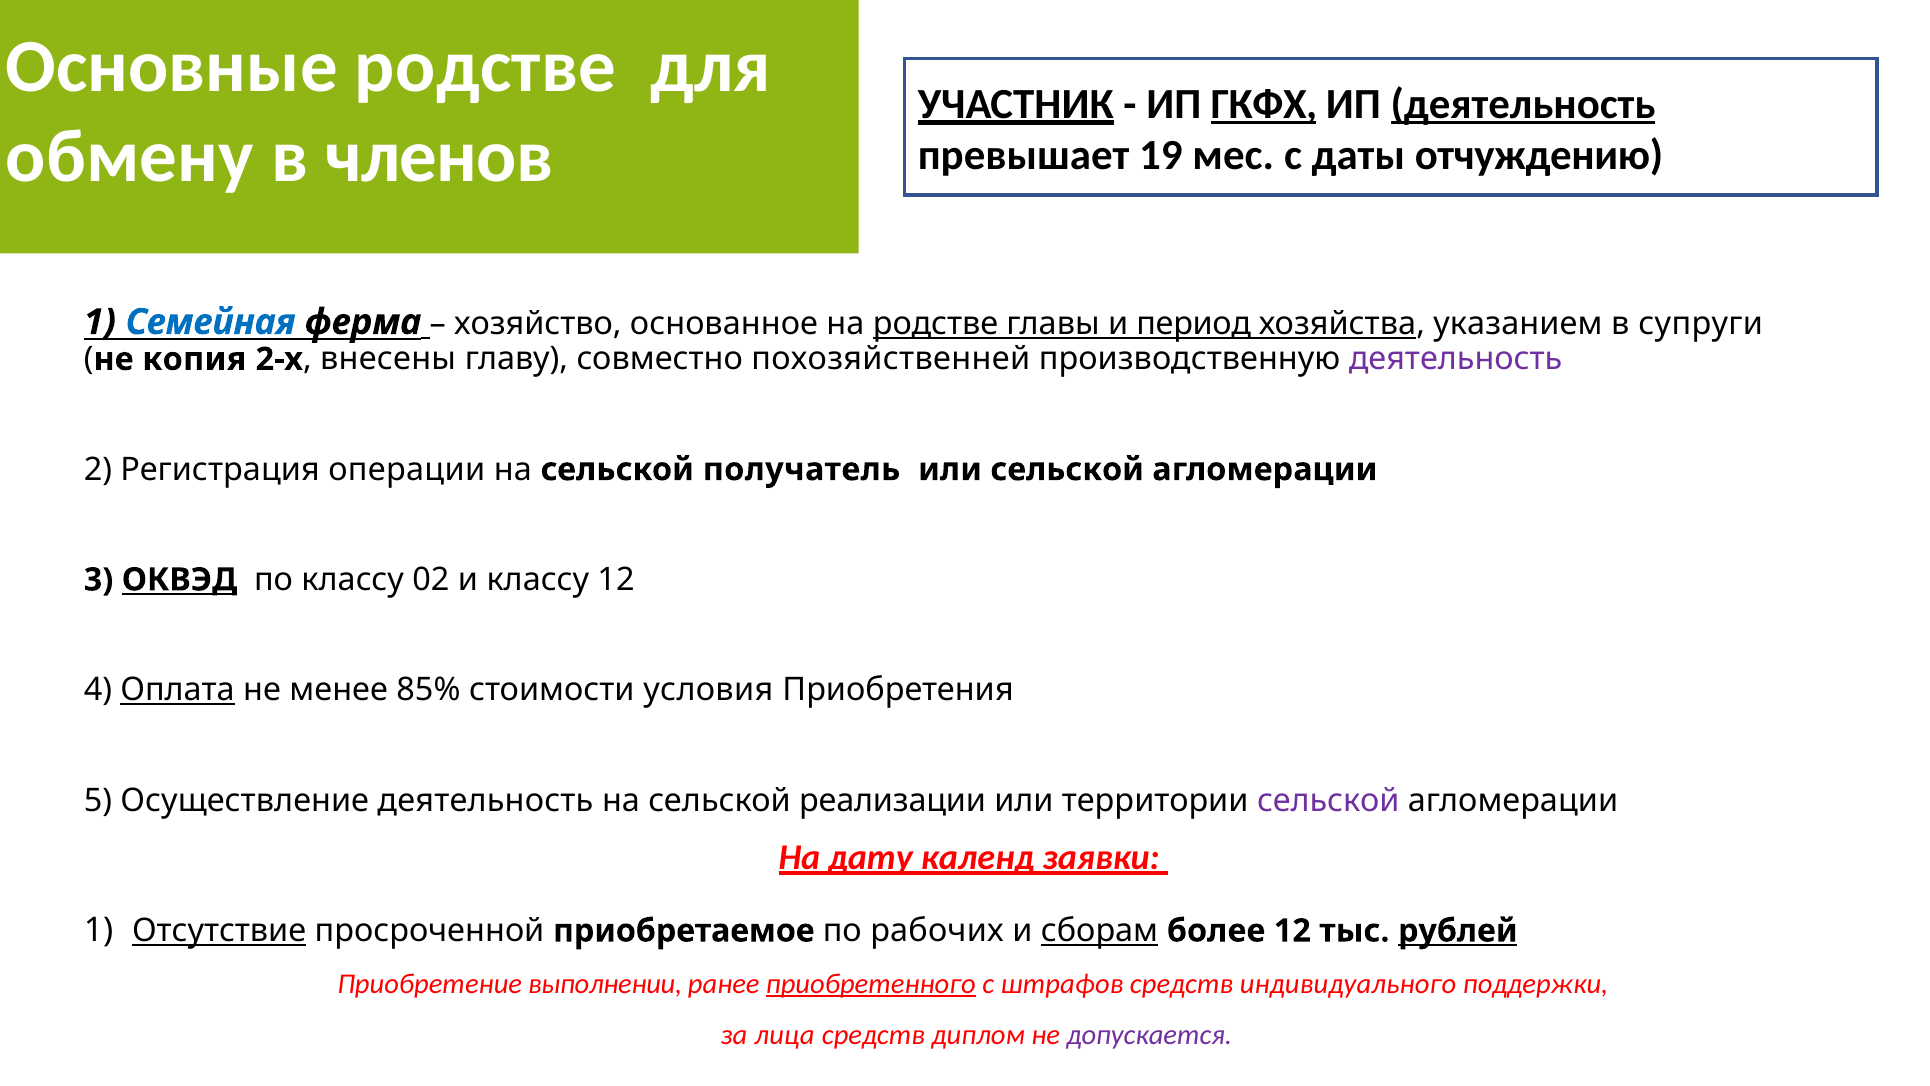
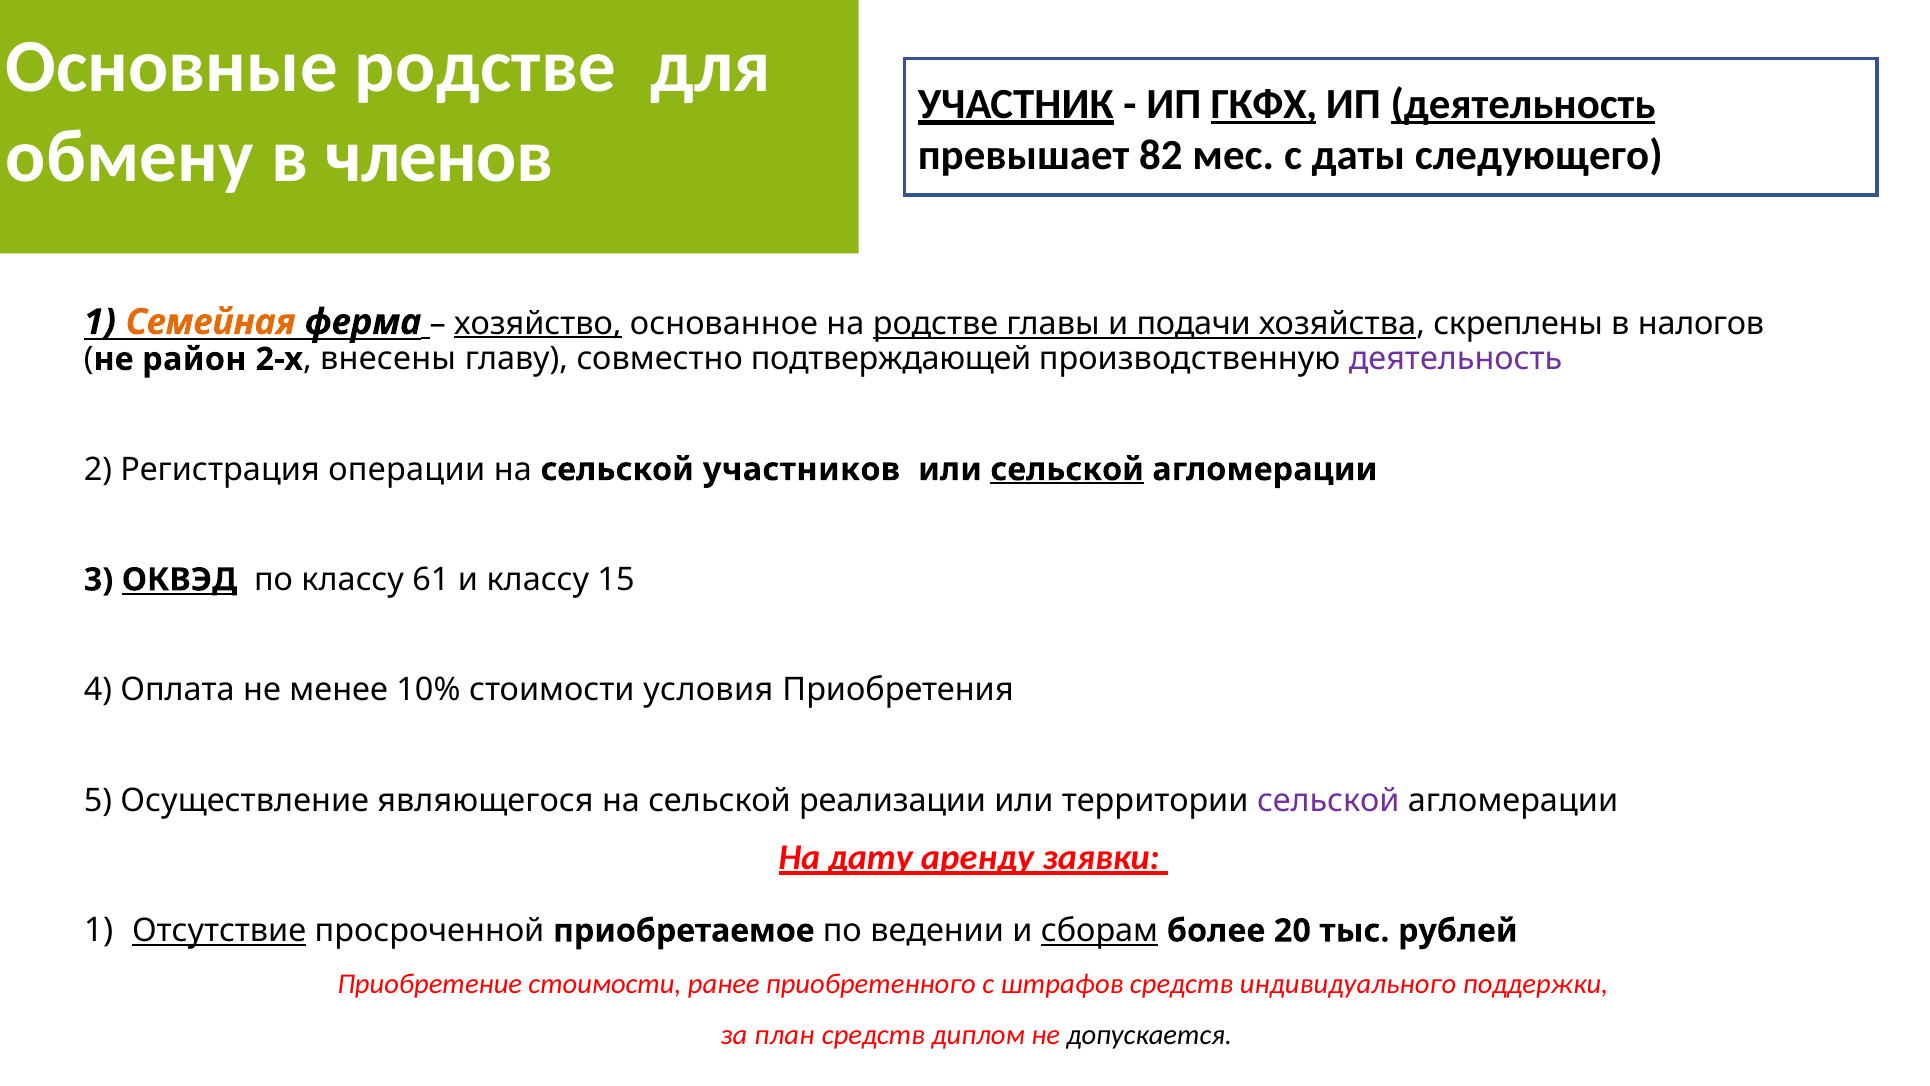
19: 19 -> 82
отчуждению: отчуждению -> следующего
Семейная colour: blue -> orange
хозяйство underline: none -> present
период: период -> подачи
указанием: указанием -> скреплены
супруги: супруги -> налогов
копия: копия -> район
похозяйственней: похозяйственней -> подтверждающей
получатель: получатель -> участников
сельской at (1067, 469) underline: none -> present
02: 02 -> 61
классу 12: 12 -> 15
Оплата underline: present -> none
85%: 85% -> 10%
Осуществление деятельность: деятельность -> являющегося
календ: календ -> аренду
рабочих: рабочих -> ведении
более 12: 12 -> 20
рублей underline: present -> none
Приобретение выполнении: выполнении -> стоимости
приобретенного underline: present -> none
лица: лица -> план
допускается colour: purple -> black
